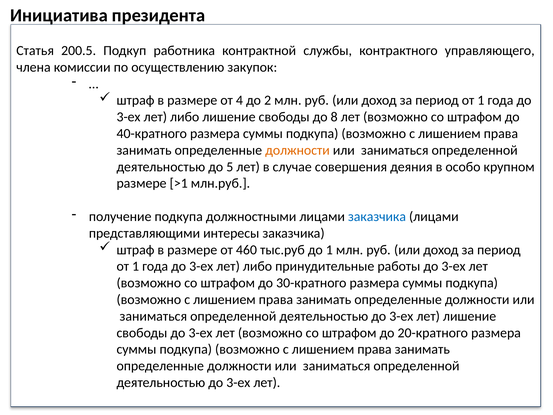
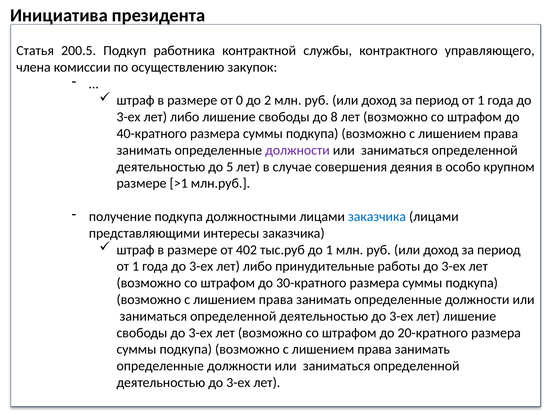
4: 4 -> 0
должности at (297, 150) colour: orange -> purple
460: 460 -> 402
